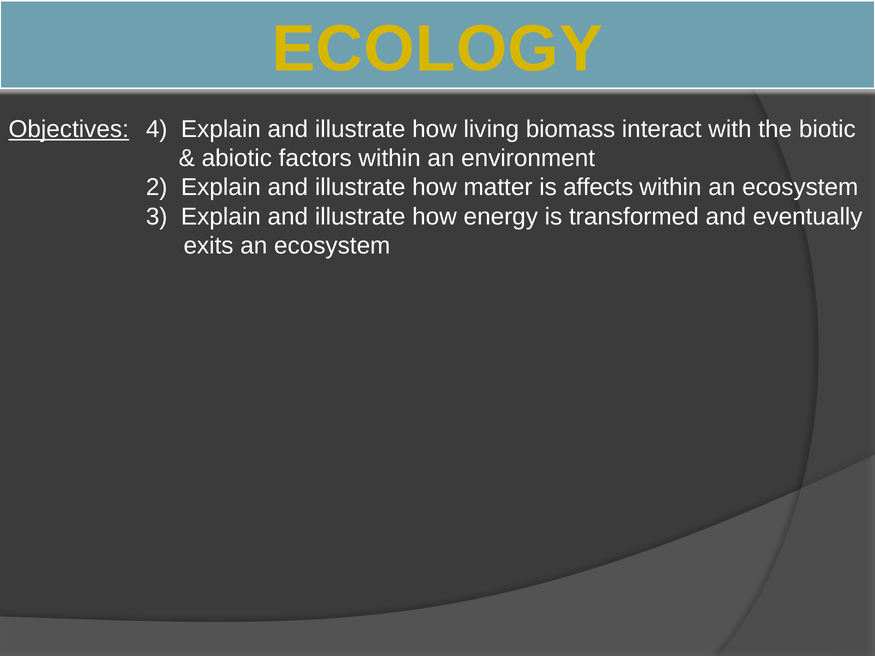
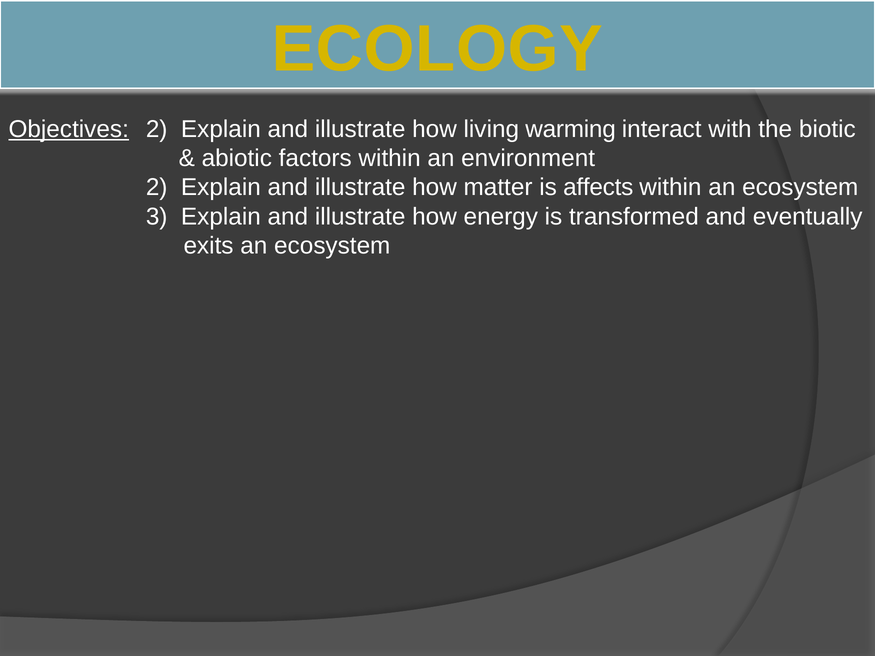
Objectives 4: 4 -> 2
biomass: biomass -> warming
